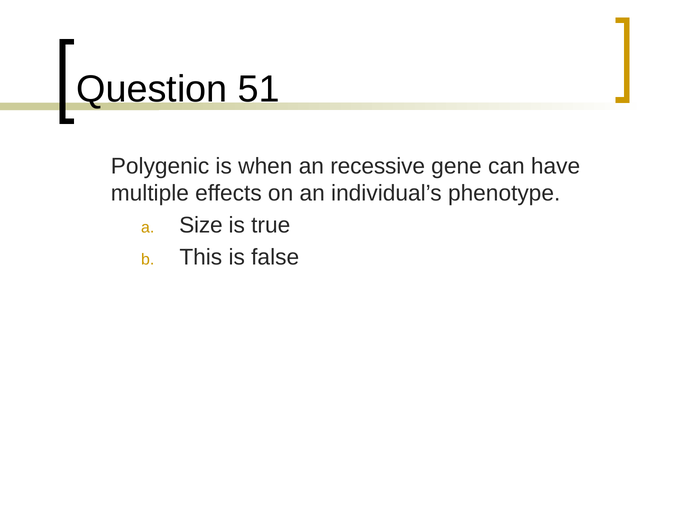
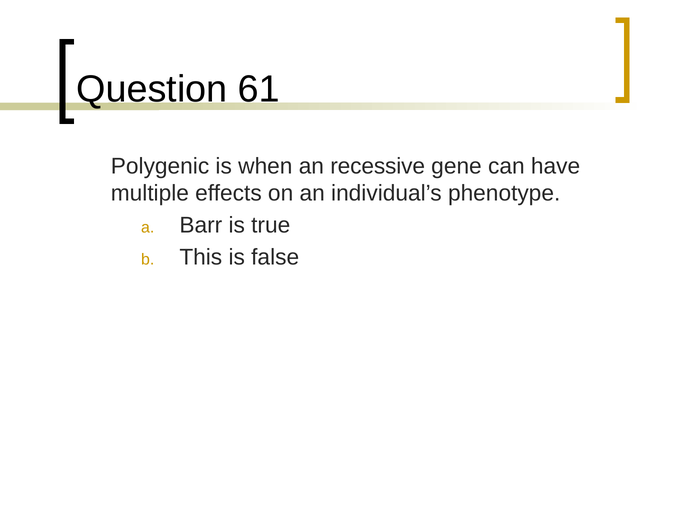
51: 51 -> 61
Size: Size -> Barr
